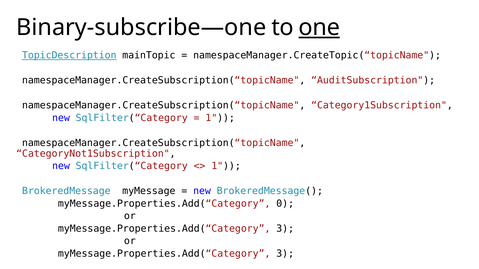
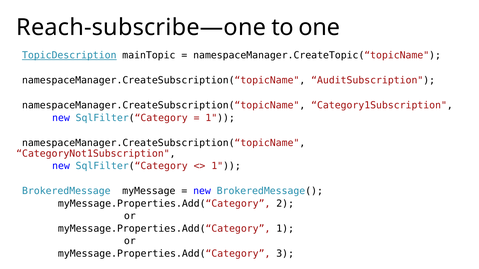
Binary-subscribe—one: Binary-subscribe—one -> Reach-subscribe—one
one underline: present -> none
0: 0 -> 2
3 at (285, 229): 3 -> 1
